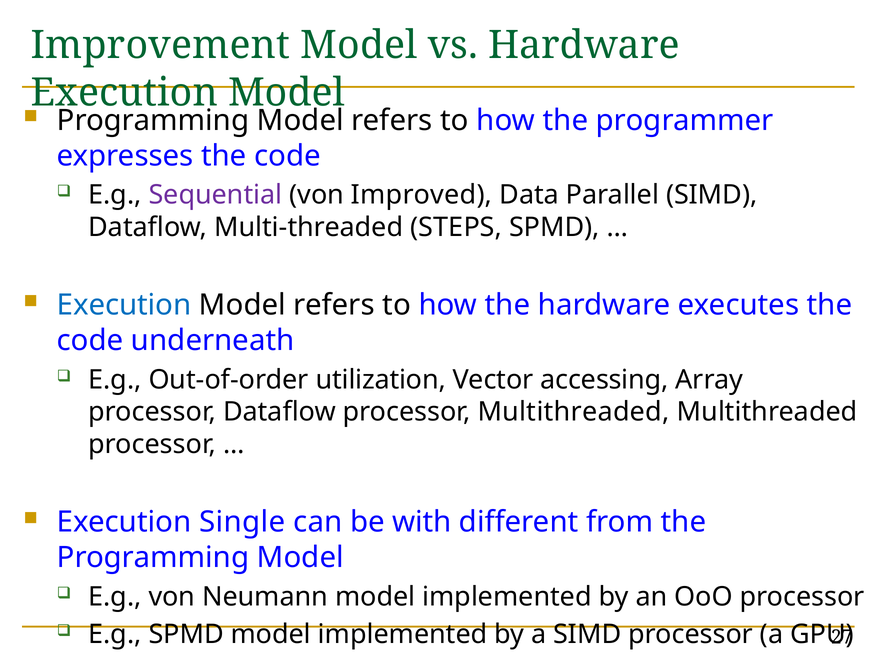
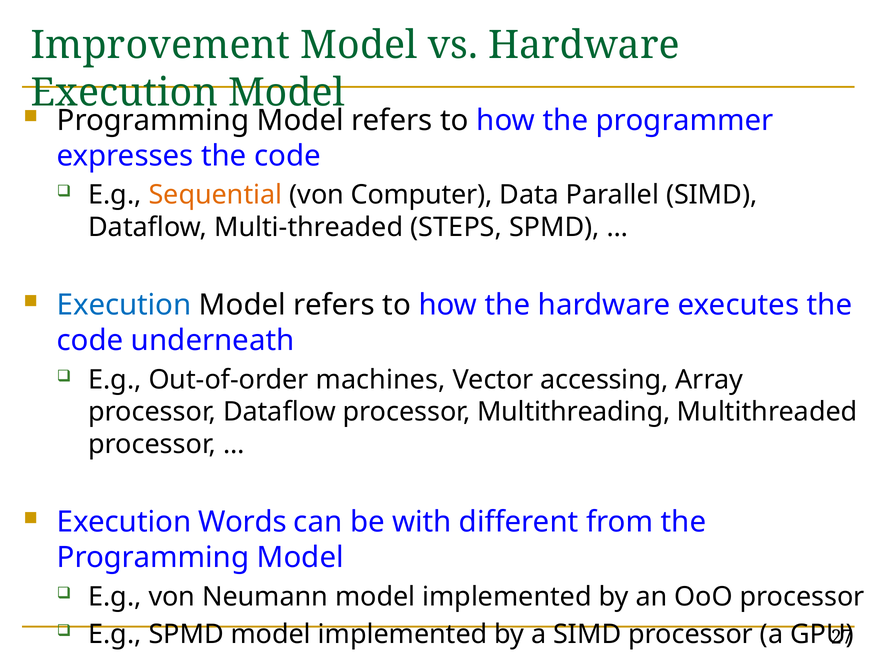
Sequential colour: purple -> orange
Improved: Improved -> Computer
utilization: utilization -> machines
processor Multithreaded: Multithreaded -> Multithreading
Single: Single -> Words
